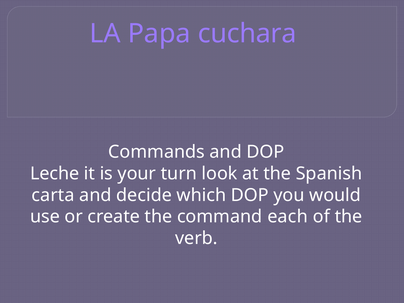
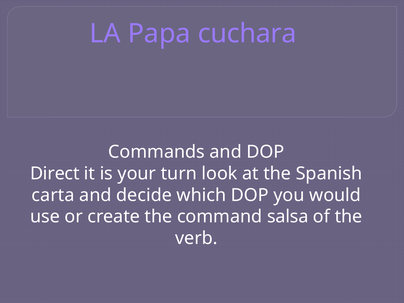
Leche: Leche -> Direct
each: each -> salsa
